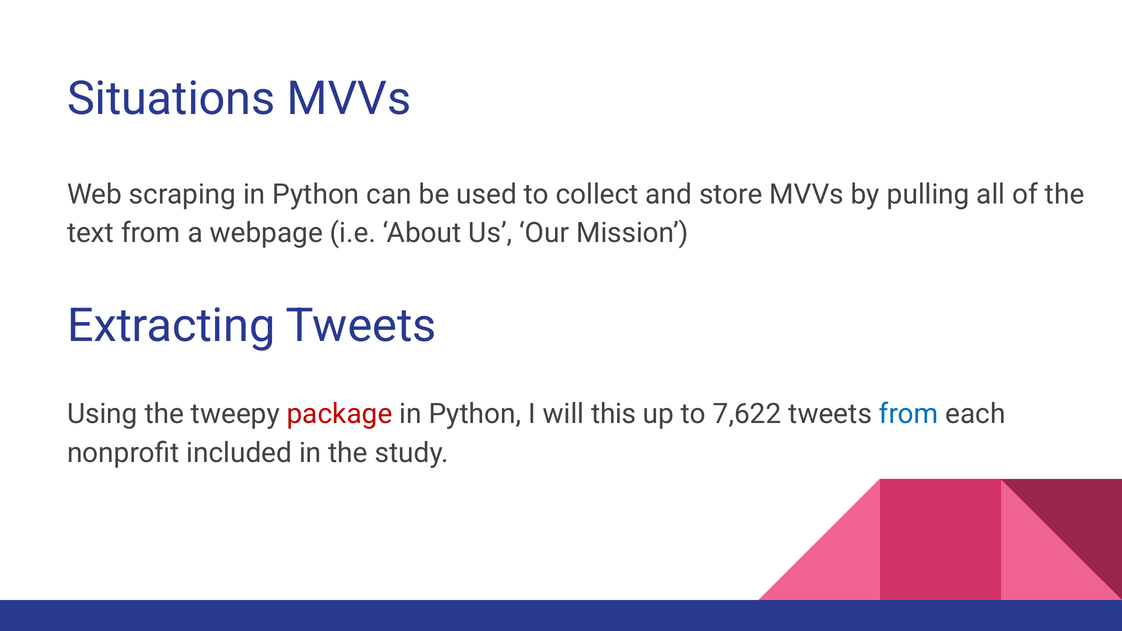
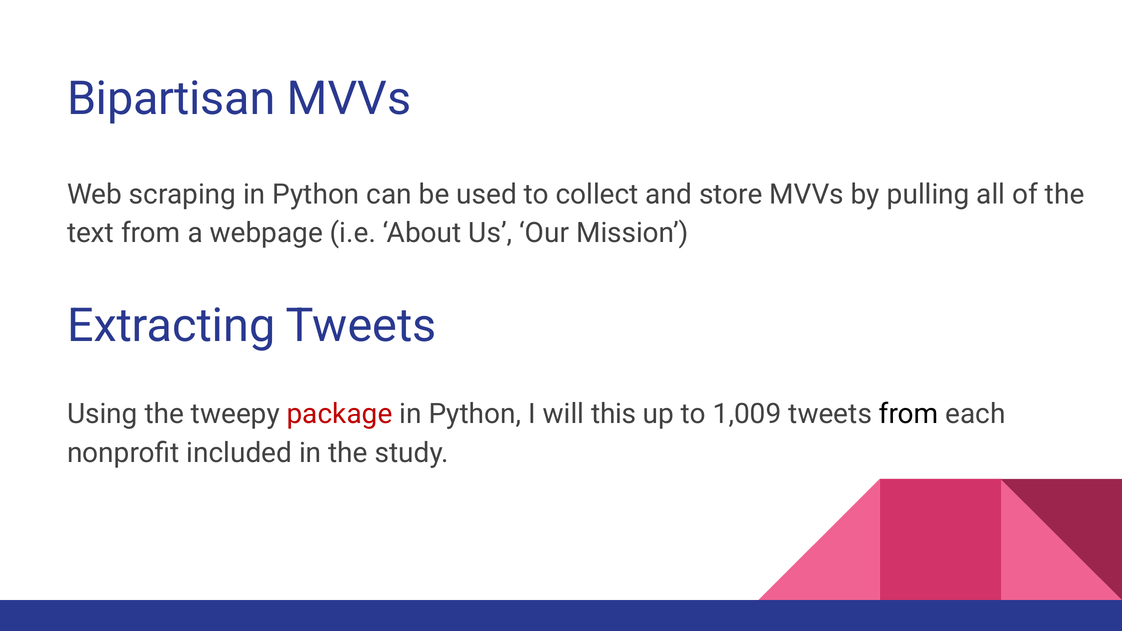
Situations: Situations -> Bipartisan
7,622: 7,622 -> 1,009
from at (909, 414) colour: blue -> black
